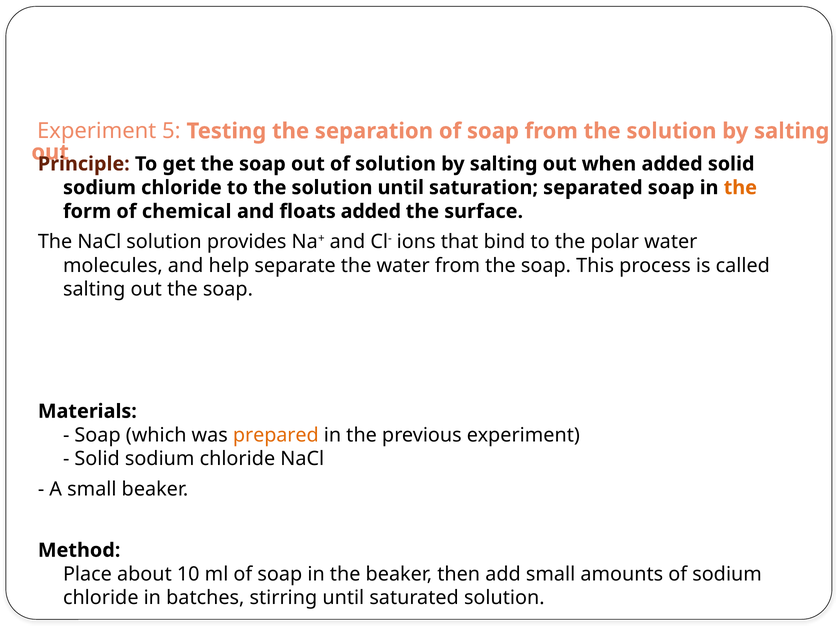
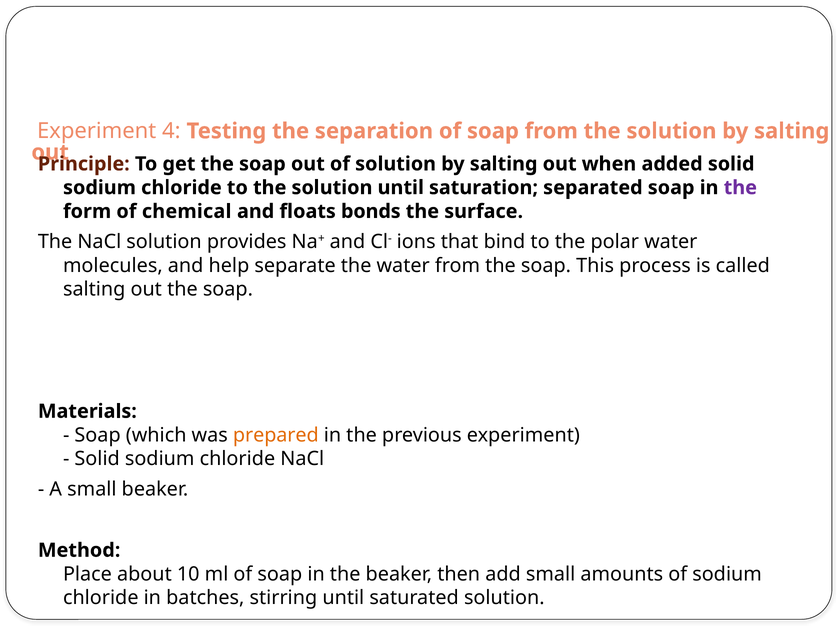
5: 5 -> 4
the at (740, 188) colour: orange -> purple
floats added: added -> bonds
